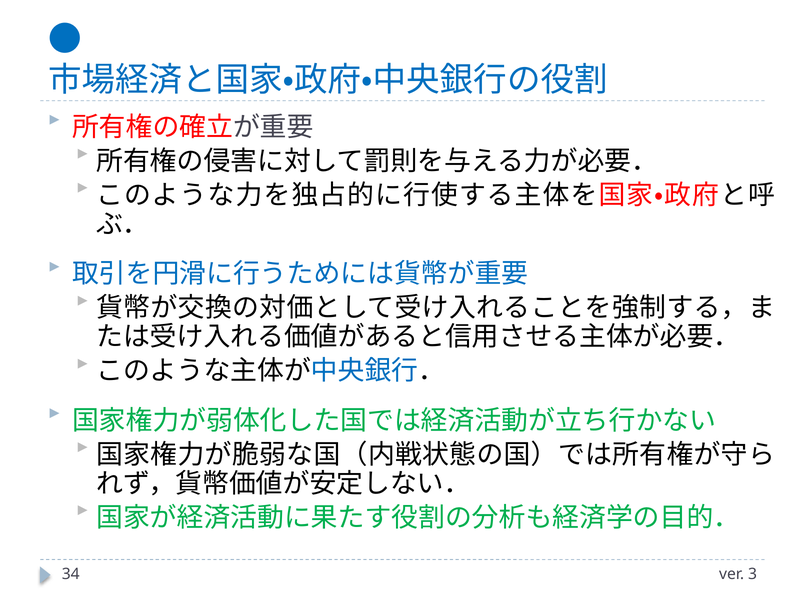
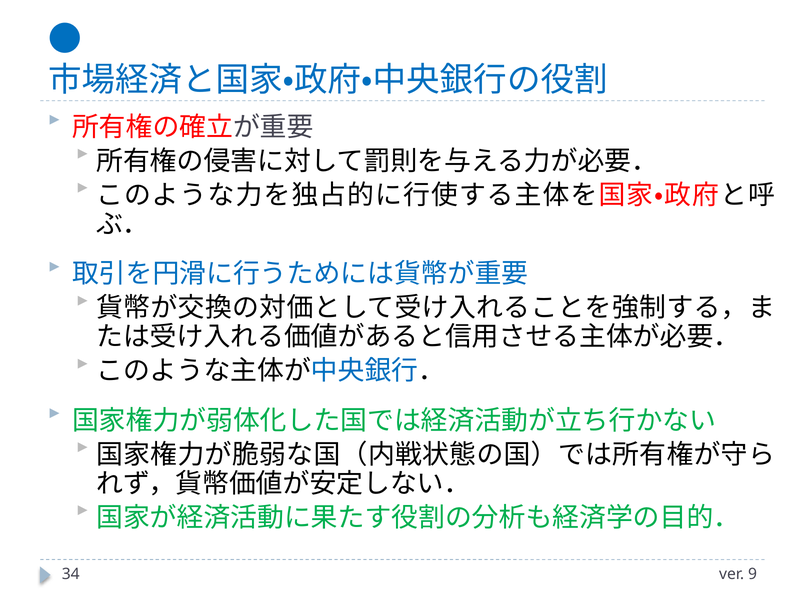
3: 3 -> 9
